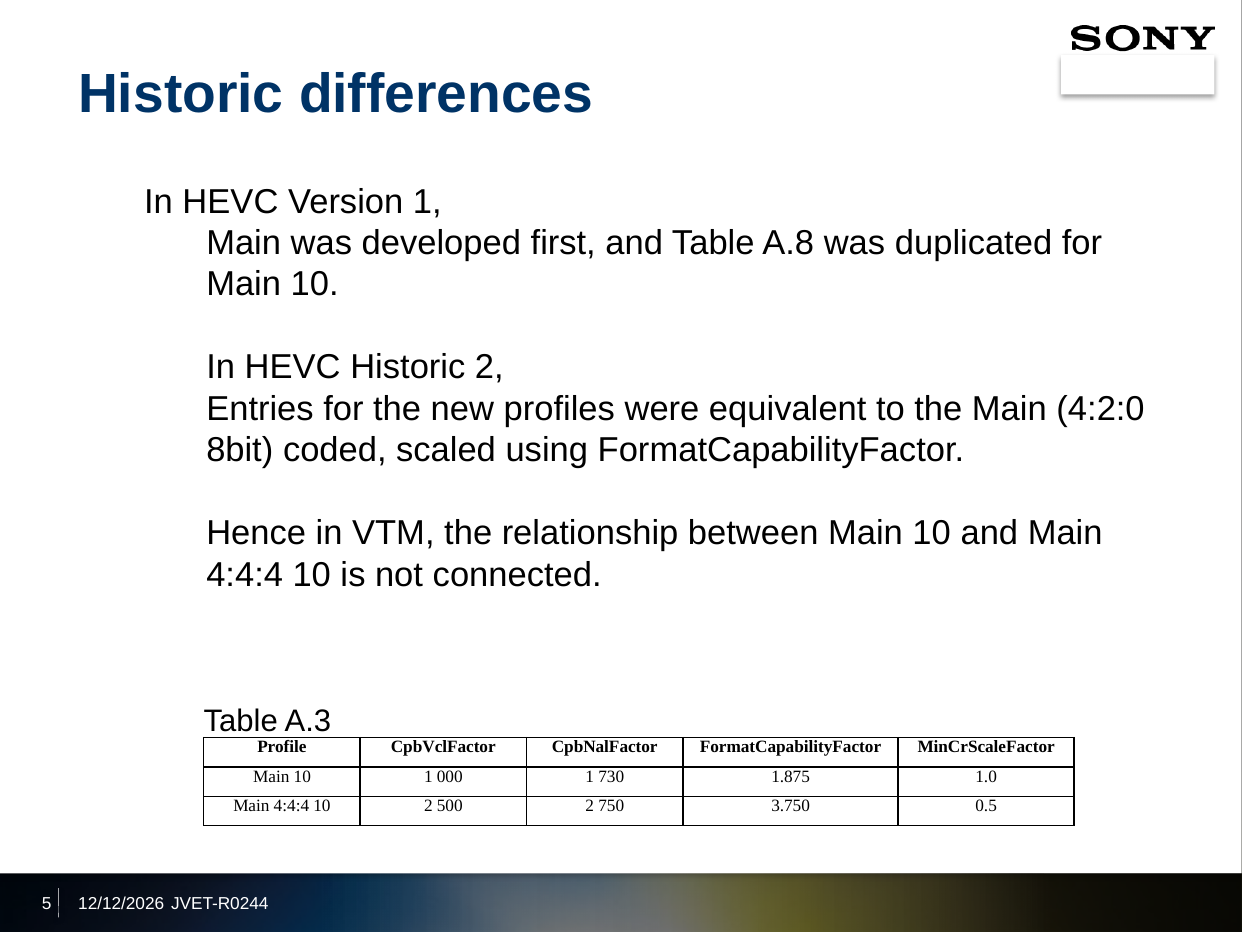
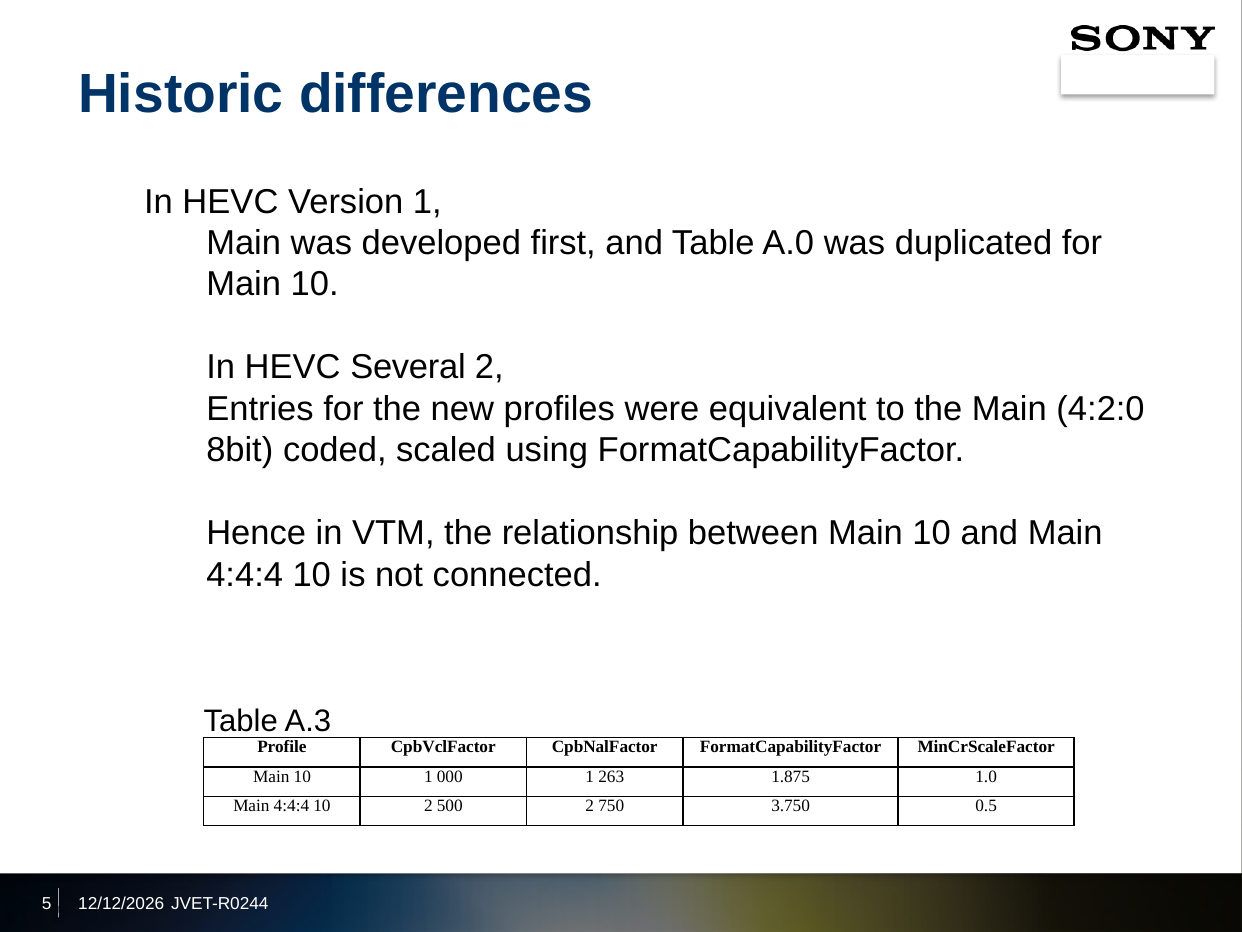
A.8: A.8 -> A.0
HEVC Historic: Historic -> Several
730: 730 -> 263
